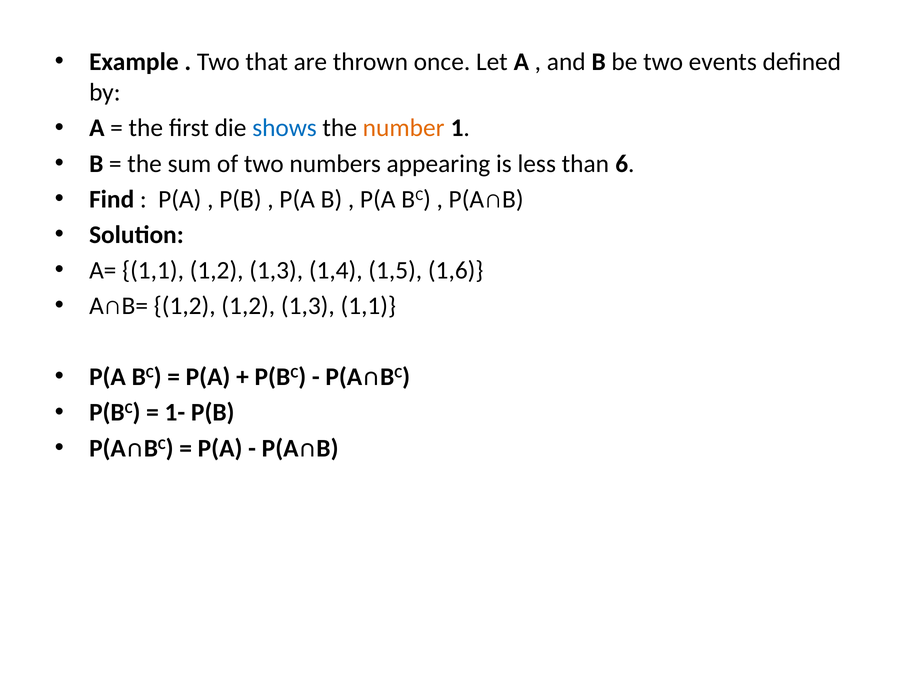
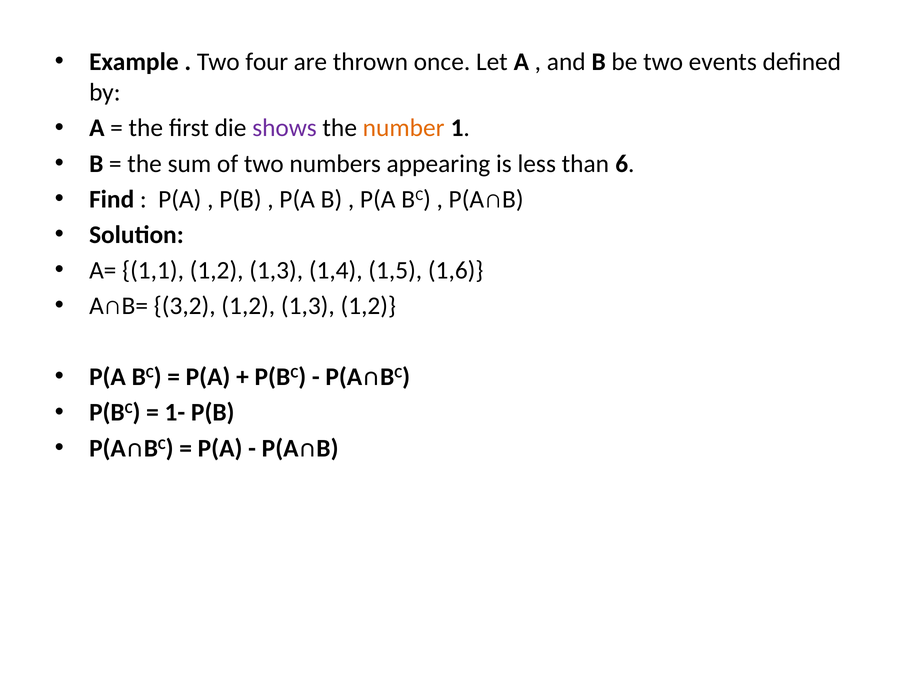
that: that -> four
shows colour: blue -> purple
A∩B= 1,2: 1,2 -> 3,2
1,3 1,1: 1,1 -> 1,2
